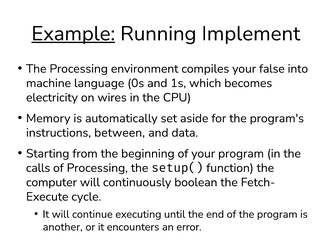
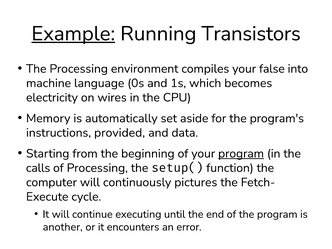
Implement: Implement -> Transistors
between: between -> provided
program at (241, 154) underline: none -> present
boolean: boolean -> pictures
